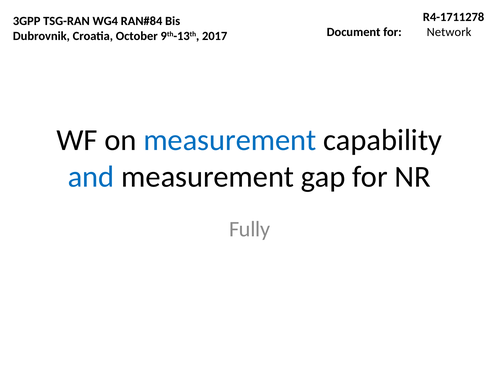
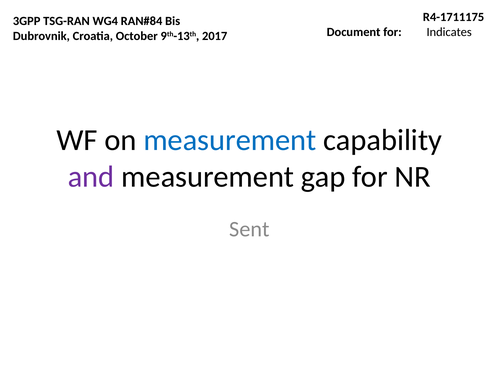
R4-1711278: R4-1711278 -> R4-1711175
Network: Network -> Indicates
and colour: blue -> purple
Fully: Fully -> Sent
